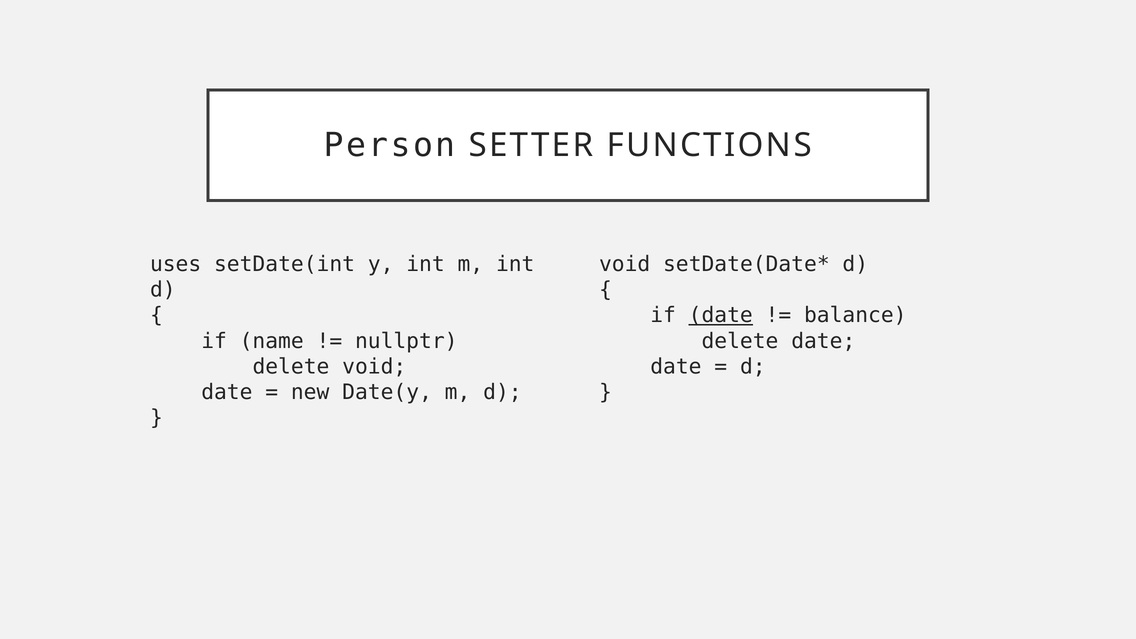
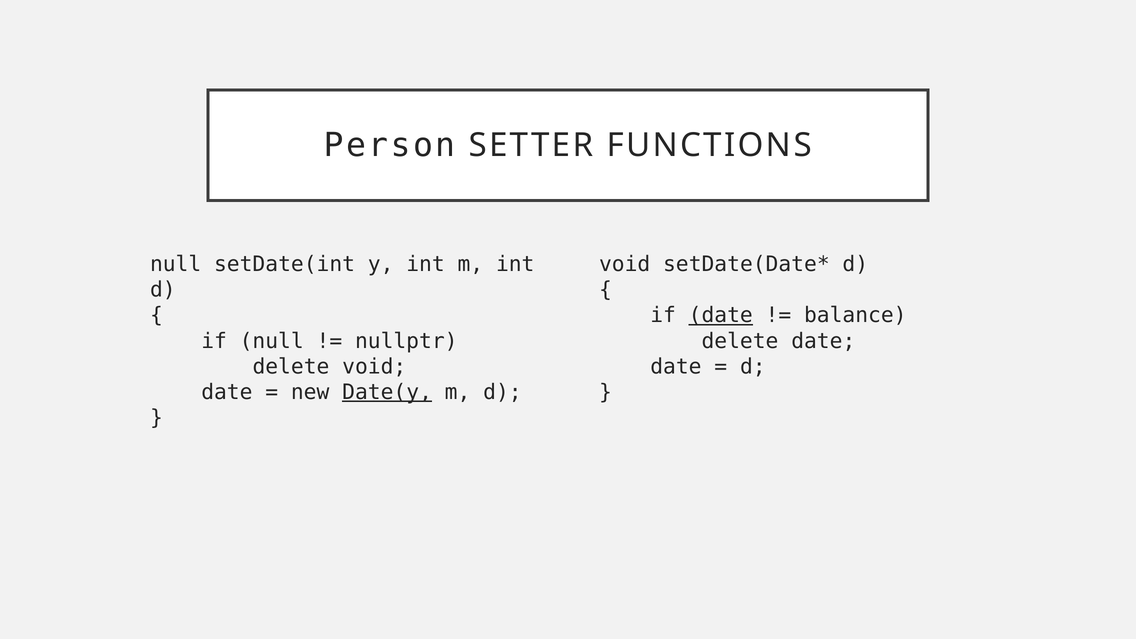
uses at (176, 264): uses -> null
if name: name -> null
Date(y underline: none -> present
